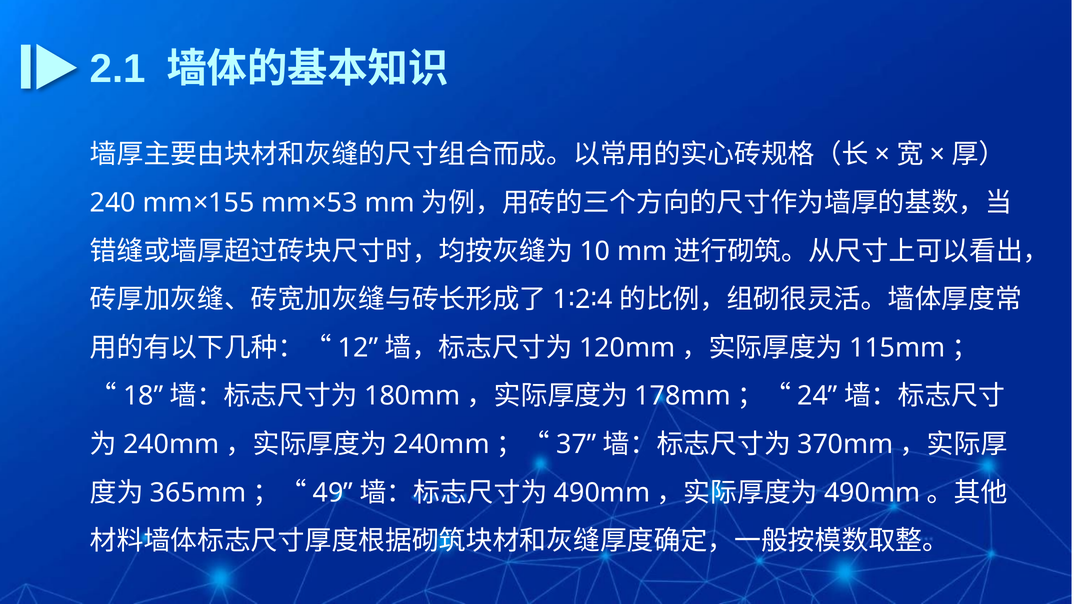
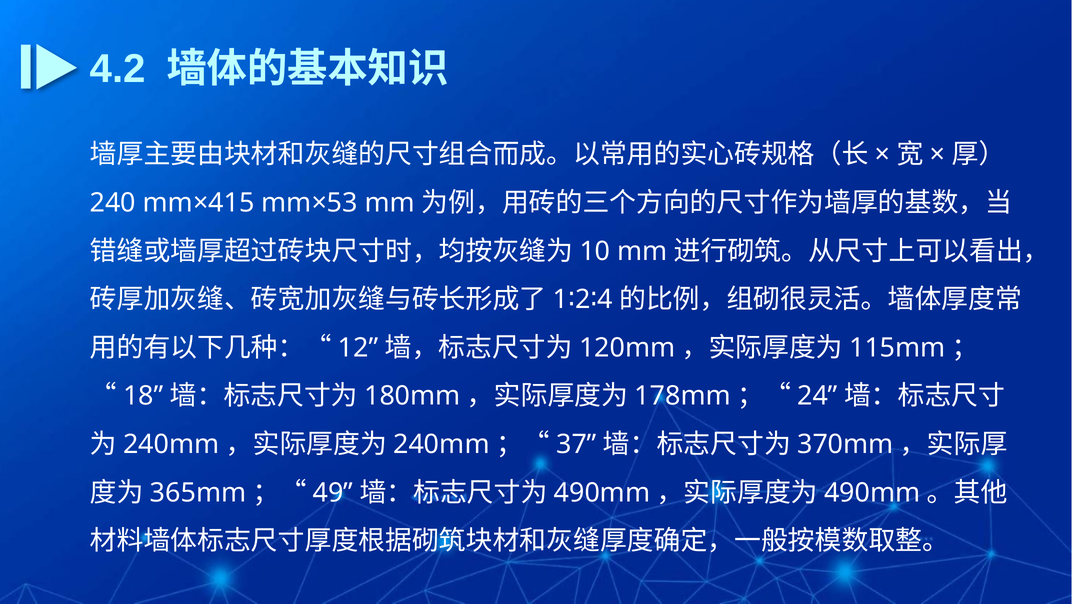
2.1: 2.1 -> 4.2
mm×155: mm×155 -> mm×415
